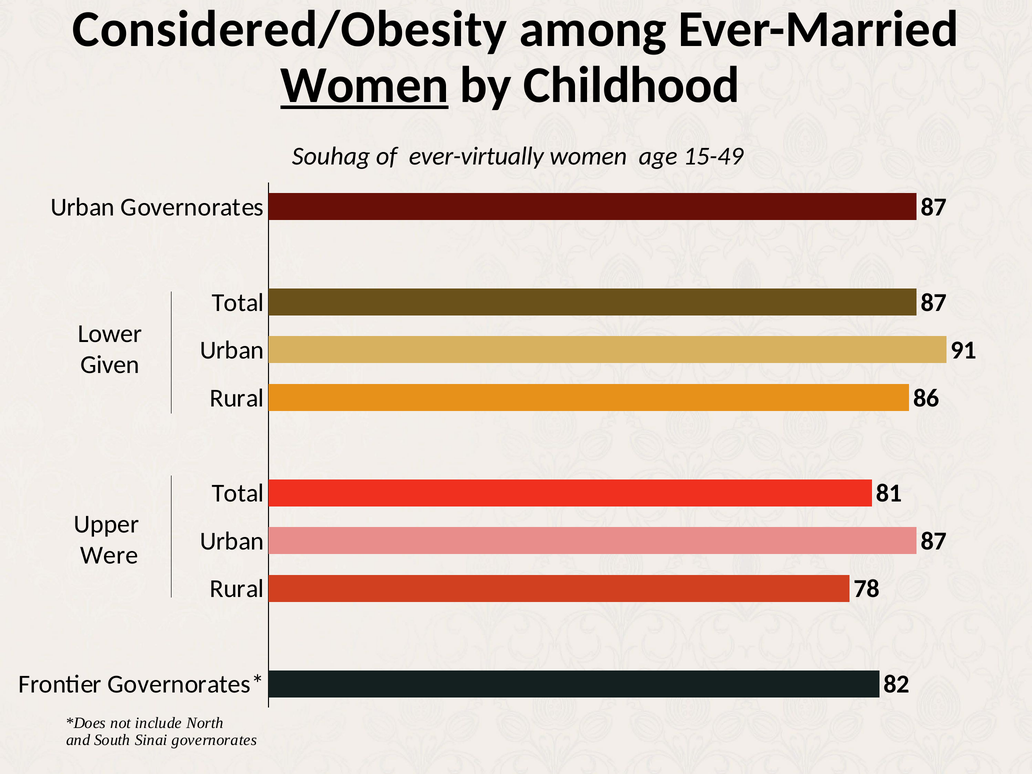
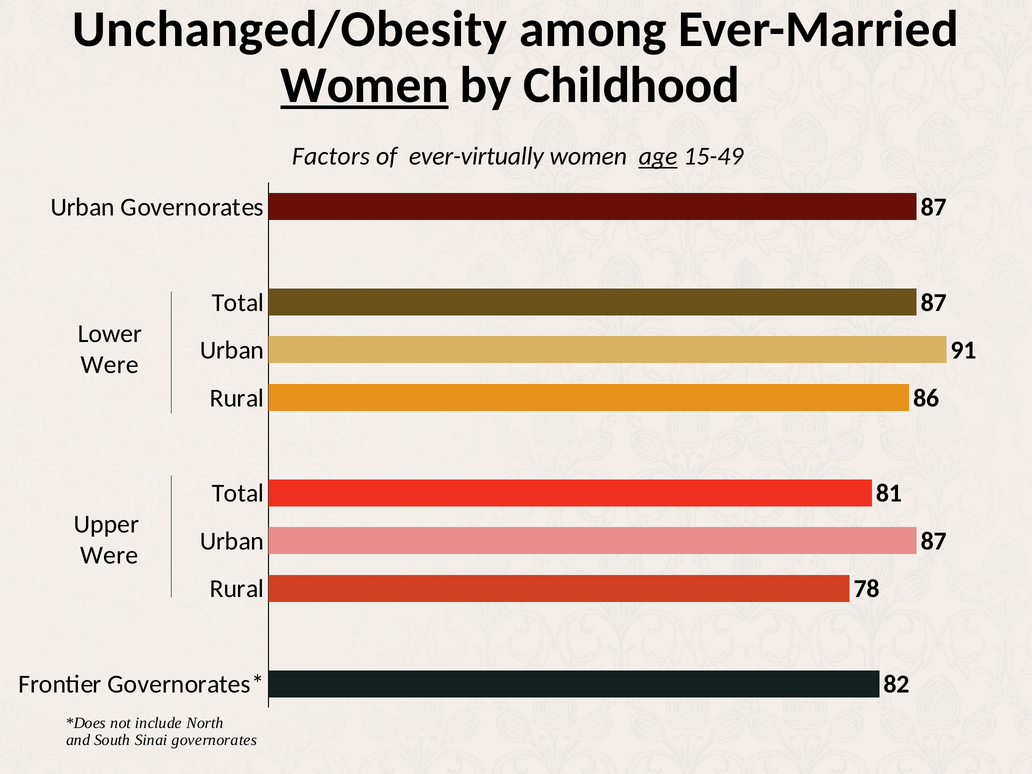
Considered/Obesity: Considered/Obesity -> Unchanged/Obesity
Souhag: Souhag -> Factors
age underline: none -> present
Given at (110, 365): Given -> Were
